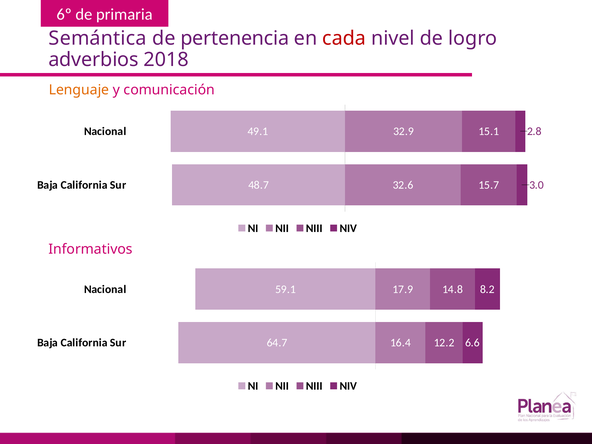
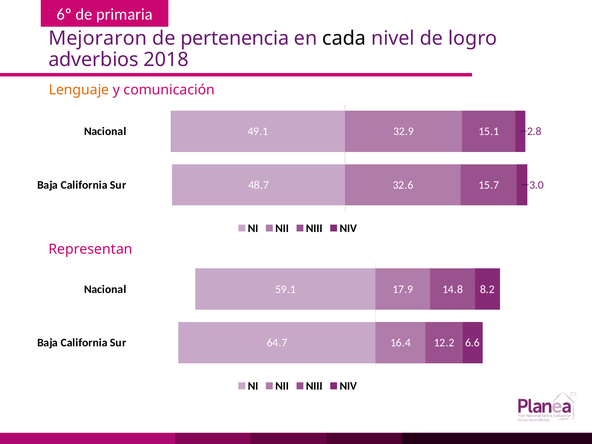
Semántica: Semántica -> Mejoraron
cada colour: red -> black
Informativos: Informativos -> Representan
